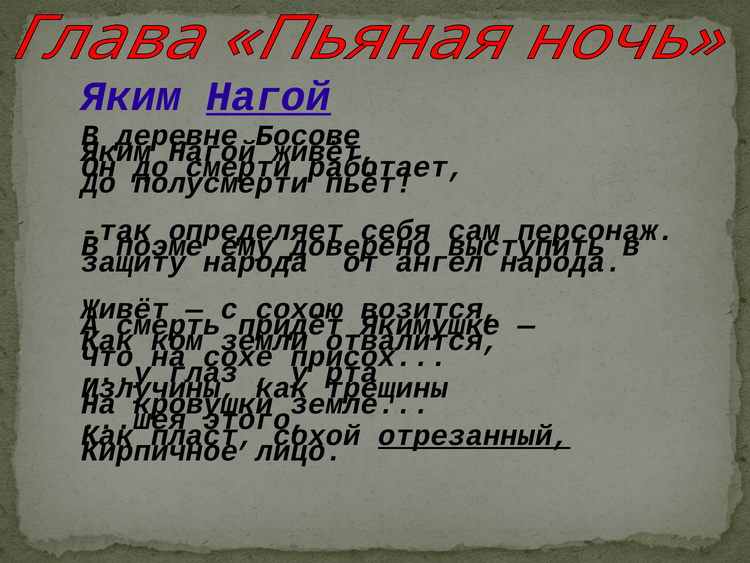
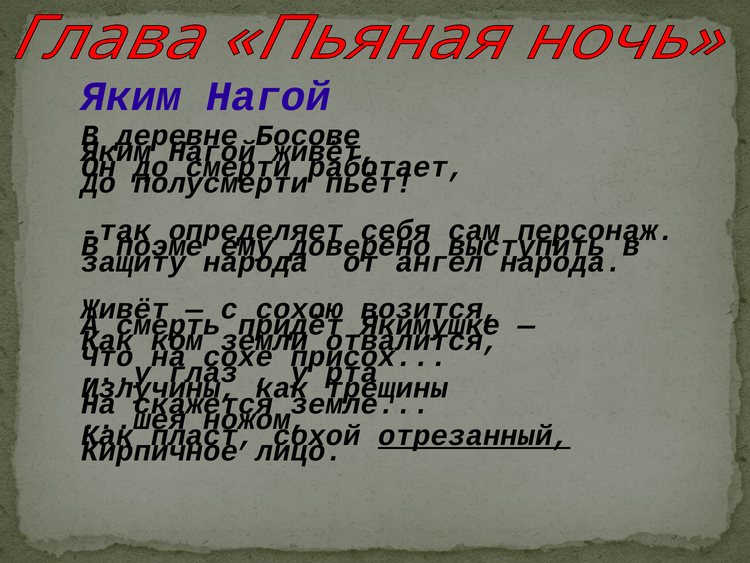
Нагой at (269, 96) underline: present -> none
кровушки: кровушки -> скажется
этого: этого -> ножом
